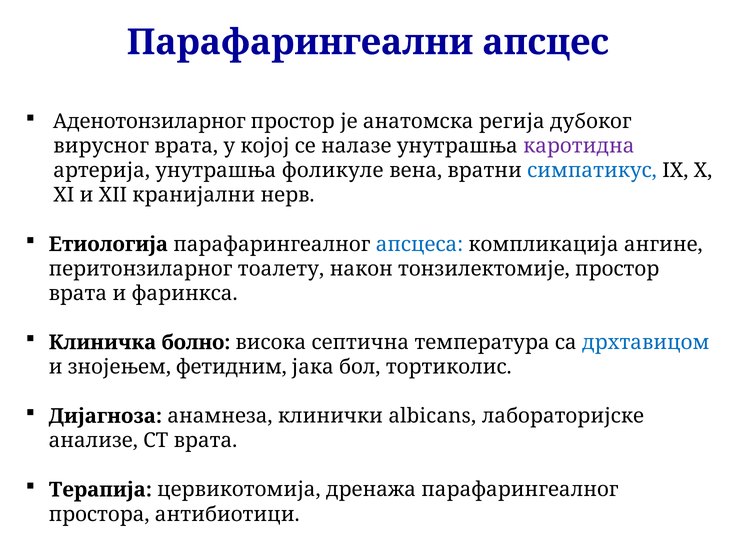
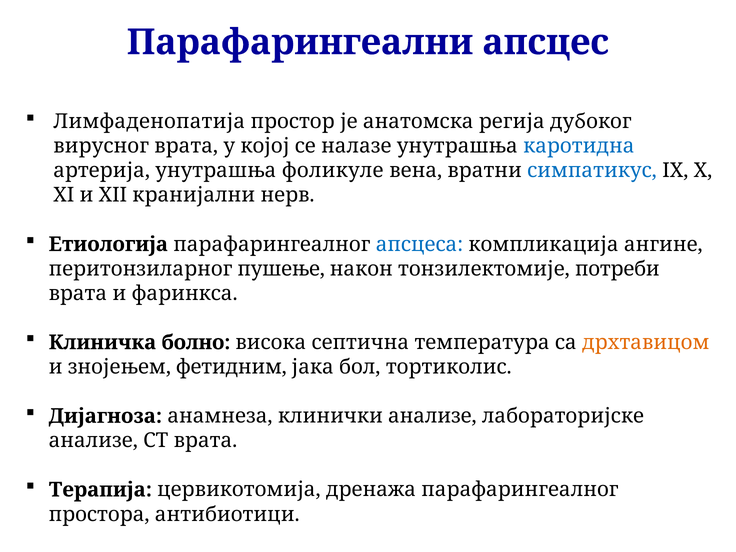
Аденотонзиларног: Аденотонзиларног -> Лимфаденопатија
каротидна colour: purple -> blue
тоалету: тоалету -> пушење
тонзилектомије простор: простор -> потреби
дрхтавицом colour: blue -> orange
клинички albicans: albicans -> анализе
